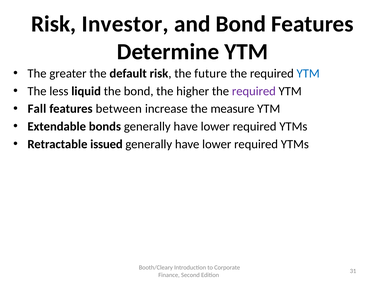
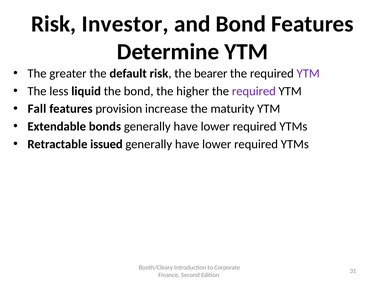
future: future -> bearer
YTM at (308, 74) colour: blue -> purple
between: between -> provision
measure: measure -> maturity
